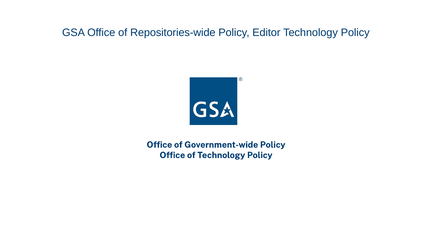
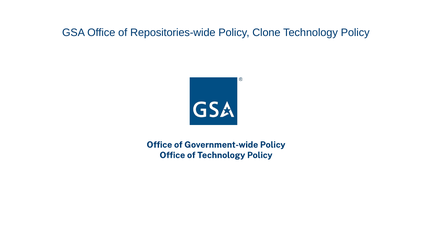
Editor: Editor -> Clone
